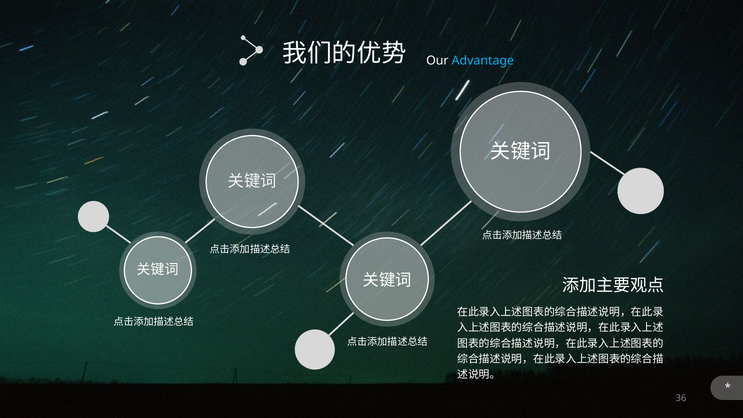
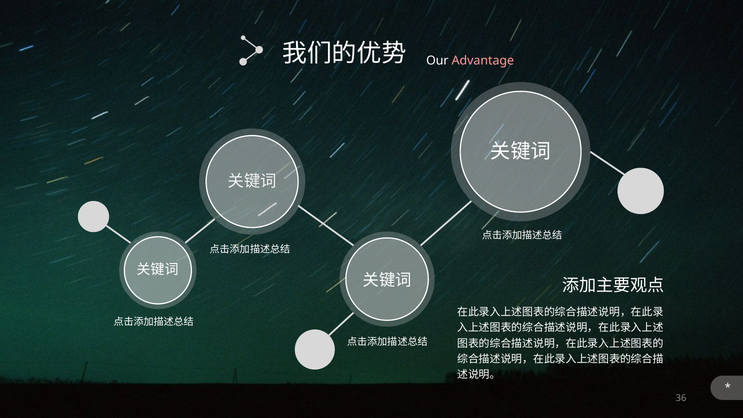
Advantage colour: light blue -> pink
